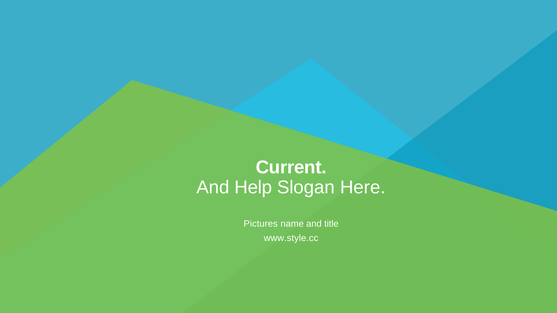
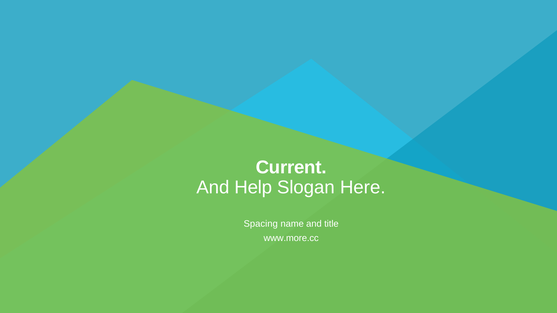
Pictures: Pictures -> Spacing
www.style.cc: www.style.cc -> www.more.cc
